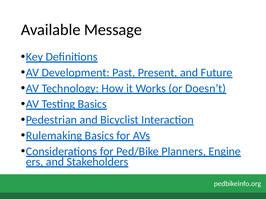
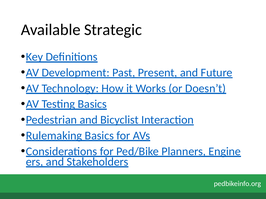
Message: Message -> Strategic
